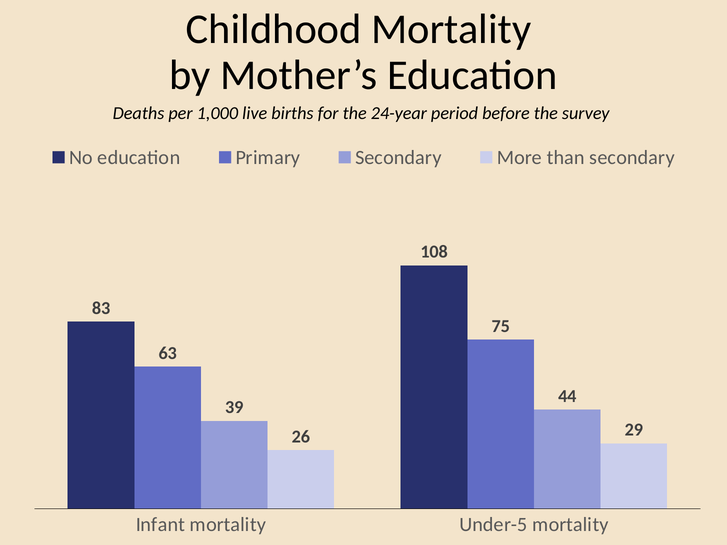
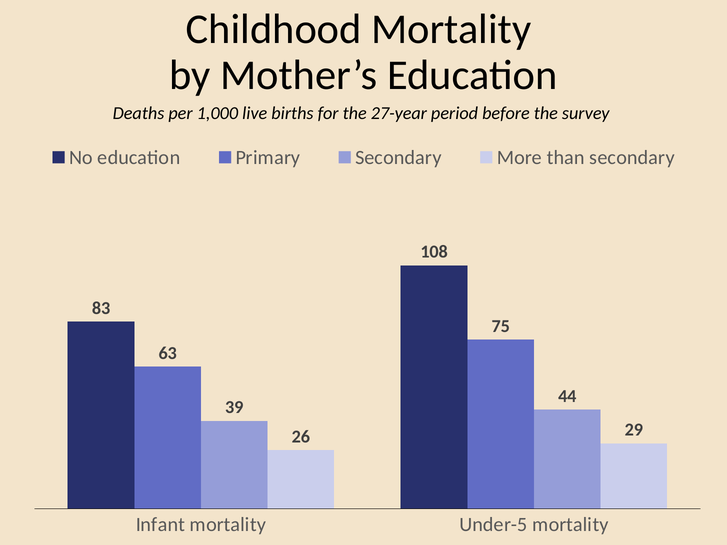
24-year: 24-year -> 27-year
